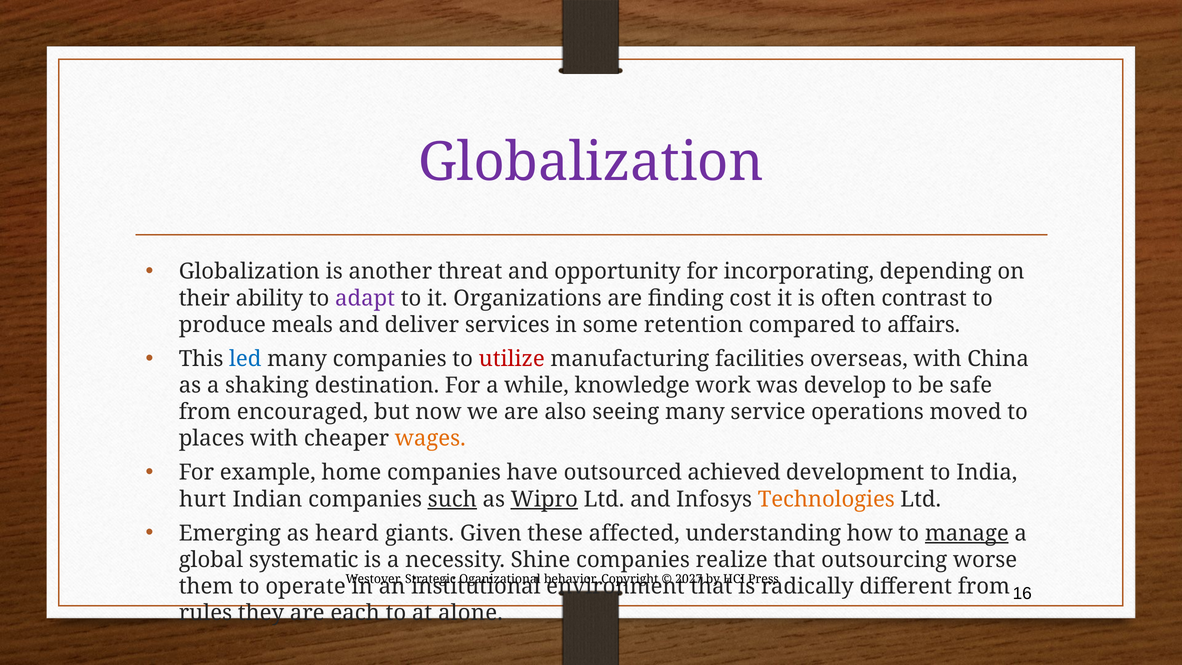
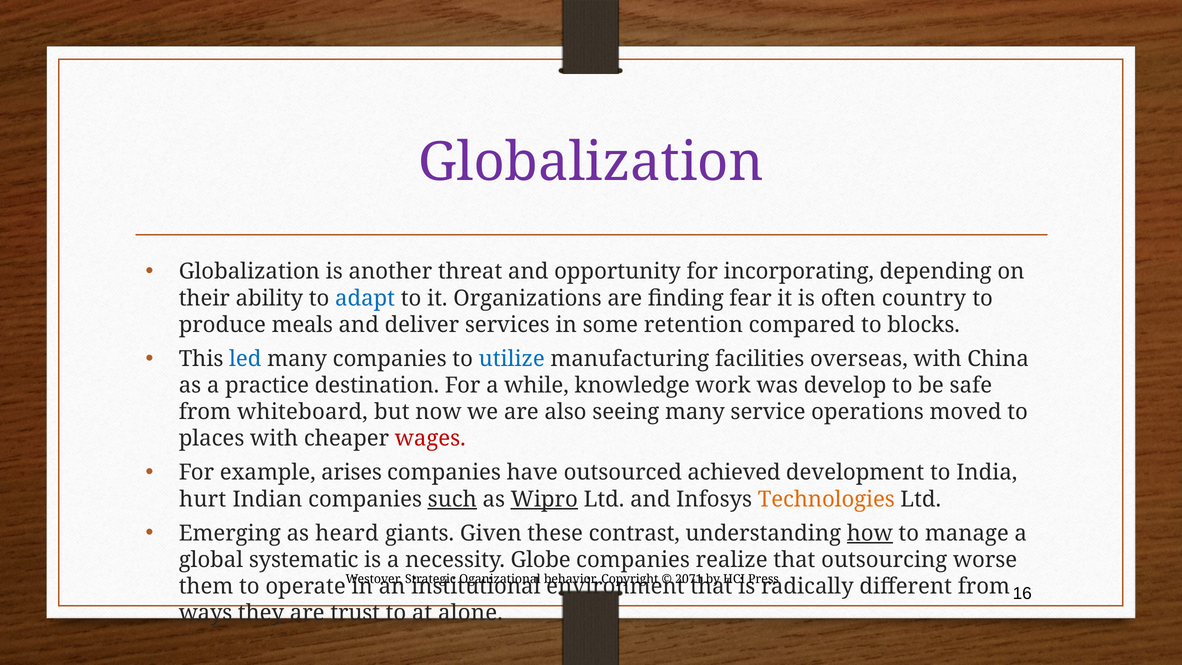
adapt colour: purple -> blue
cost: cost -> fear
contrast: contrast -> country
affairs: affairs -> blocks
utilize colour: red -> blue
shaking: shaking -> practice
encouraged: encouraged -> whiteboard
wages colour: orange -> red
home: home -> arises
affected: affected -> contrast
how underline: none -> present
manage underline: present -> none
Shine: Shine -> Globe
2027: 2027 -> 2071
rules: rules -> ways
each: each -> trust
